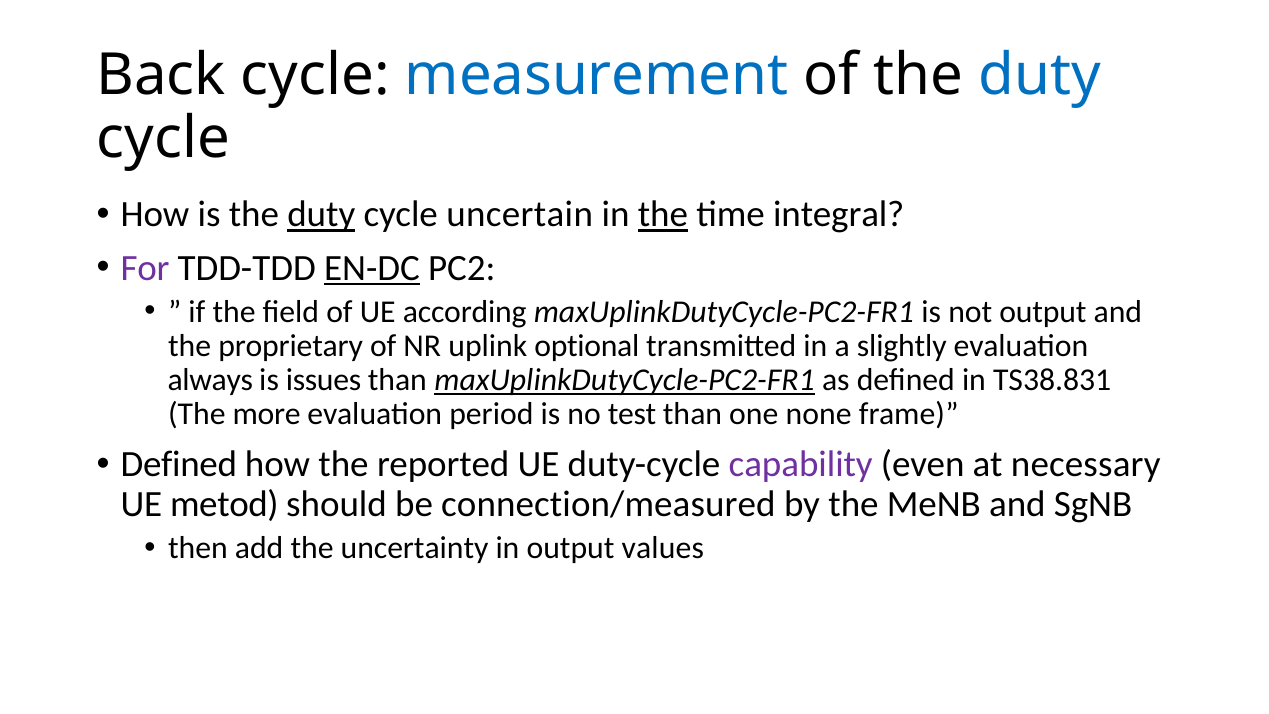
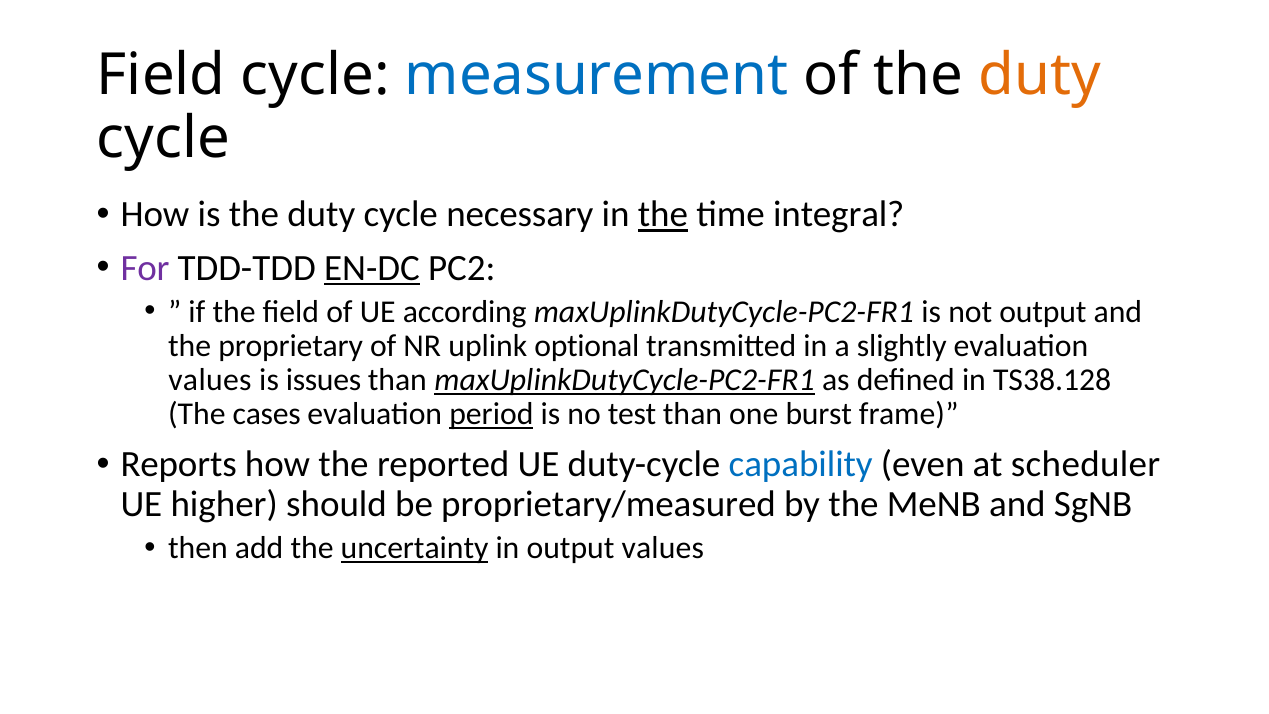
Back at (161, 75): Back -> Field
duty at (1040, 75) colour: blue -> orange
duty at (321, 215) underline: present -> none
uncertain: uncertain -> necessary
always at (210, 380): always -> values
TS38.831: TS38.831 -> TS38.128
more: more -> cases
period underline: none -> present
none: none -> burst
Defined at (179, 465): Defined -> Reports
capability colour: purple -> blue
necessary: necessary -> scheduler
metod: metod -> higher
connection/measured: connection/measured -> proprietary/measured
uncertainty underline: none -> present
